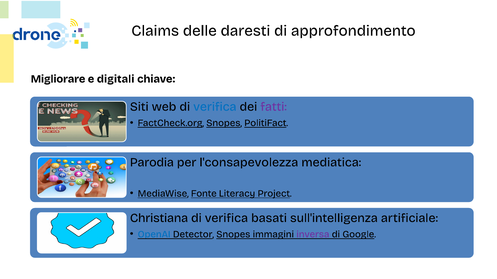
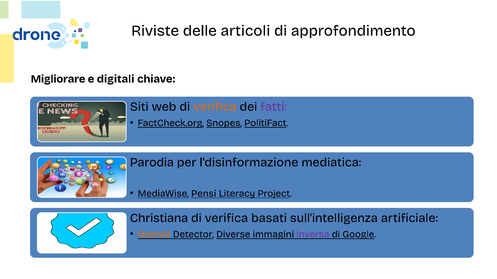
Claims: Claims -> Riviste
daresti: daresti -> articoli
verifica at (215, 107) colour: blue -> orange
l'consapevolezza: l'consapevolezza -> l'disinformazione
Fonte: Fonte -> Pensi
OpenAI colour: blue -> orange
Detector Snopes: Snopes -> Diverse
